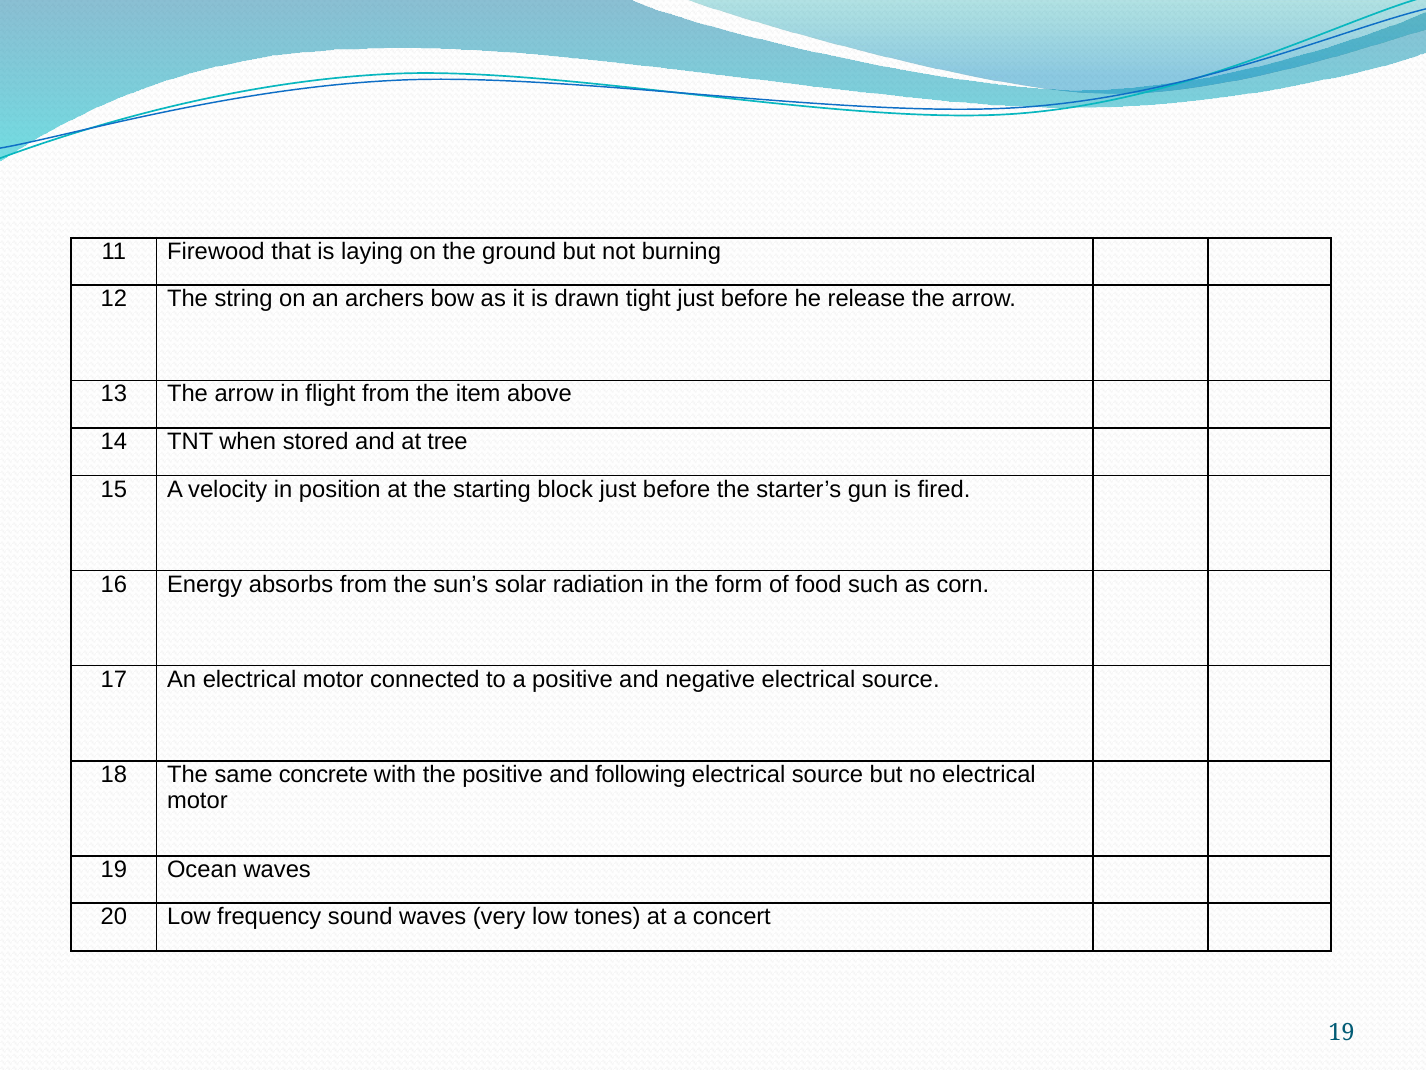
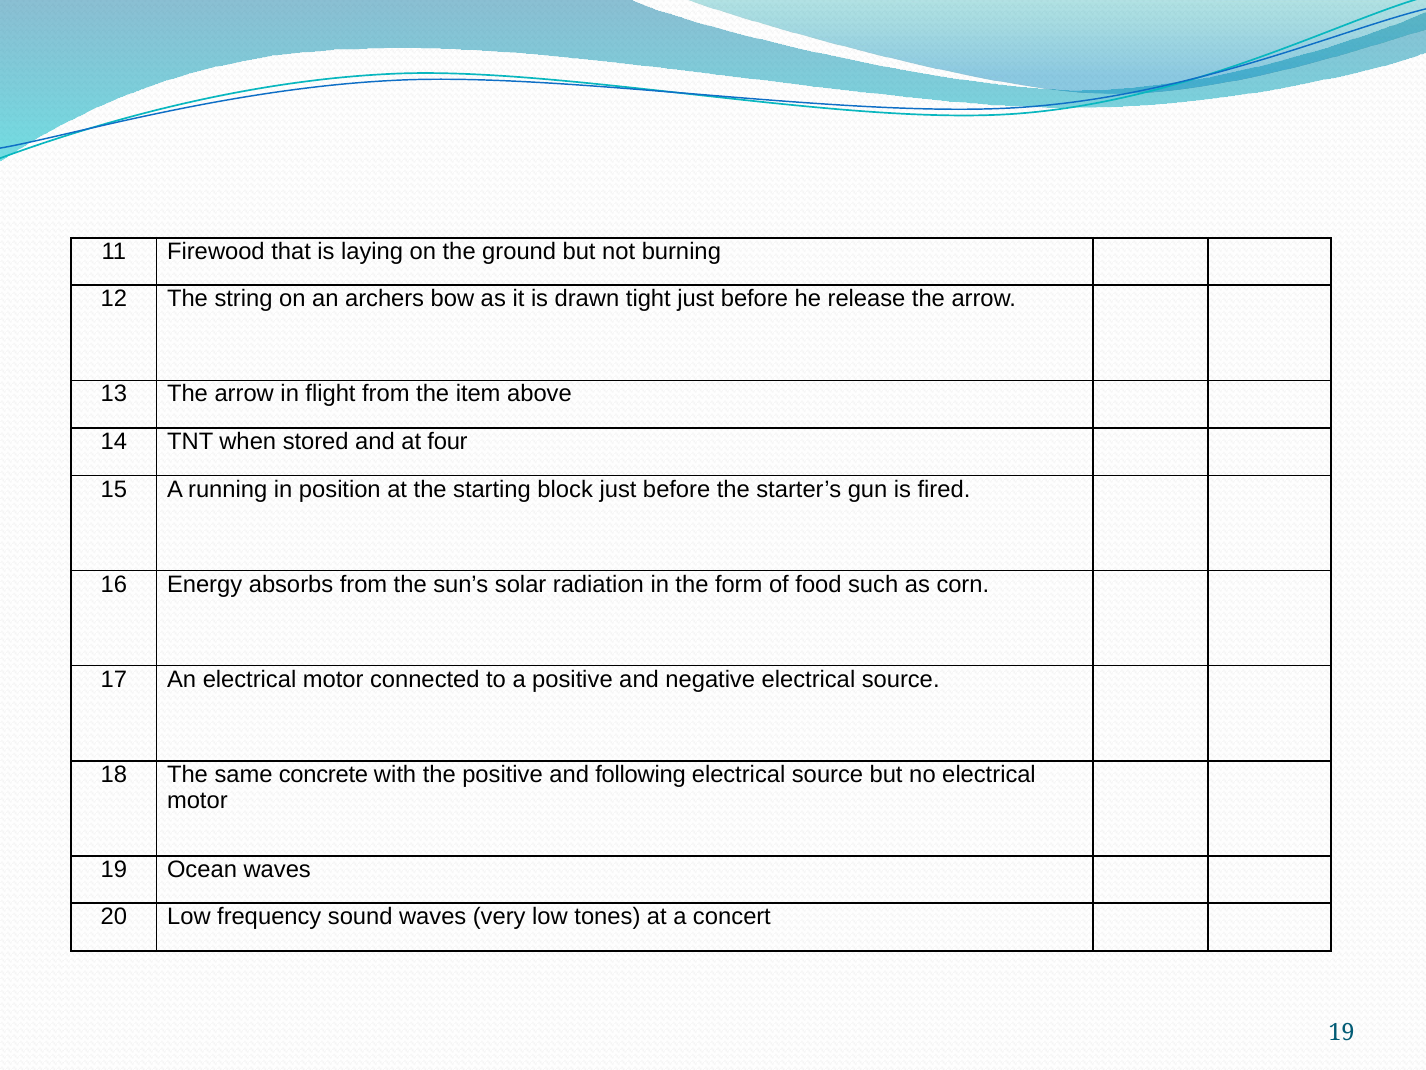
tree: tree -> four
velocity: velocity -> running
